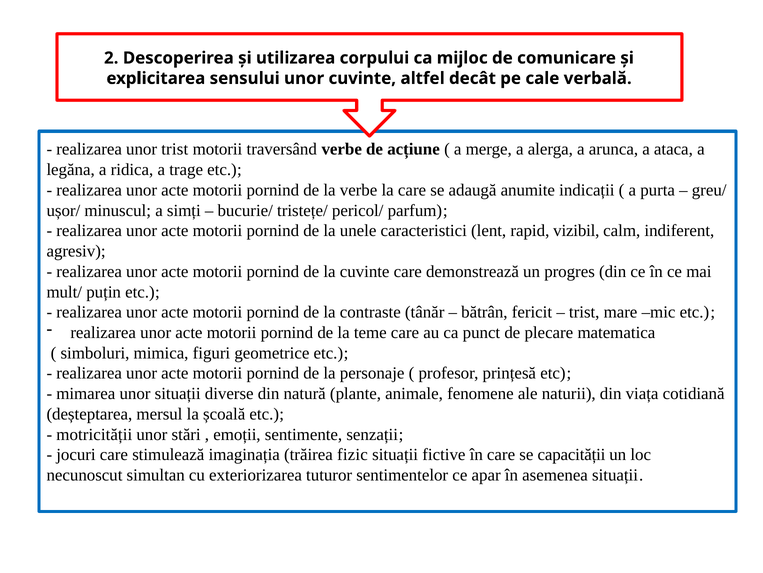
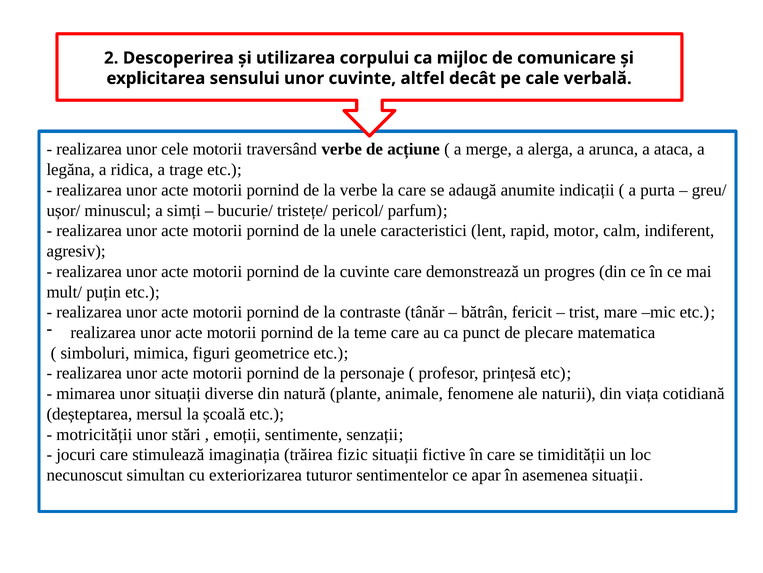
unor trist: trist -> cele
vizibil: vizibil -> motor
capacității: capacității -> timidității
